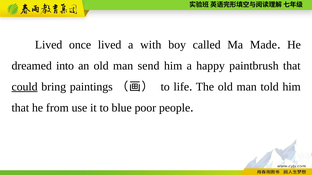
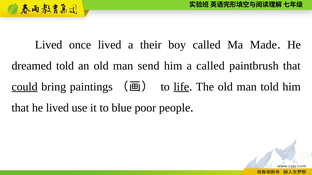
with: with -> their
dreamed into: into -> told
a happy: happy -> called
life underline: none -> present
he from: from -> lived
